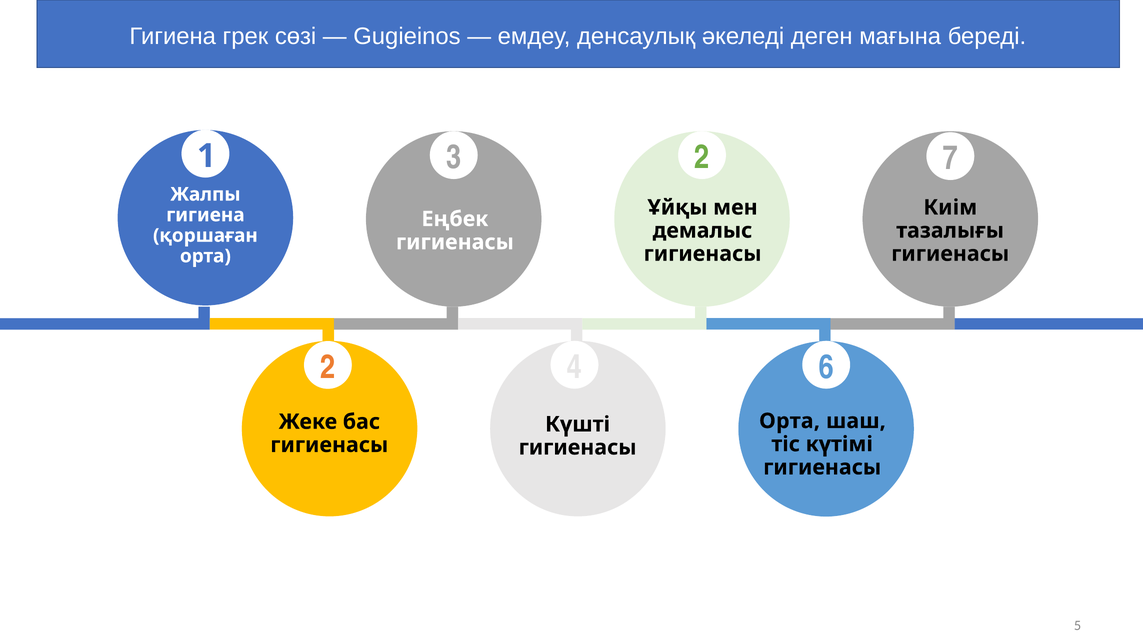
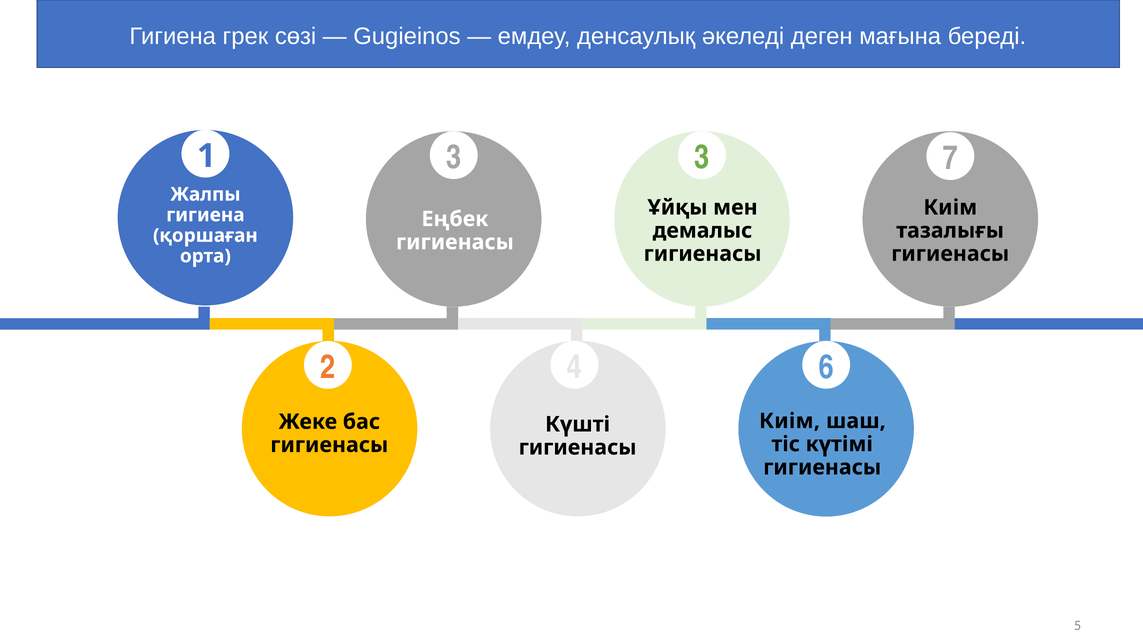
2 at (702, 157): 2 -> 3
Орта at (790, 421): Орта -> Киім
